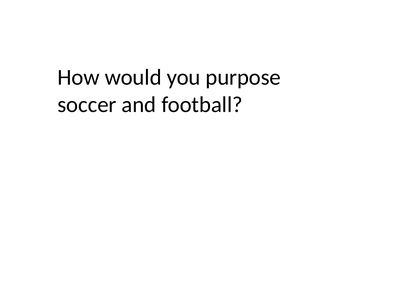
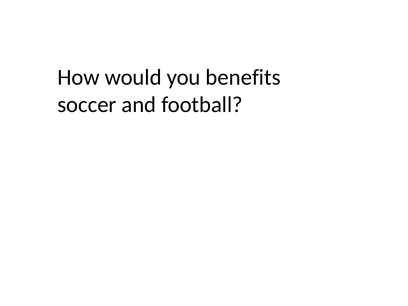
purpose: purpose -> benefits
